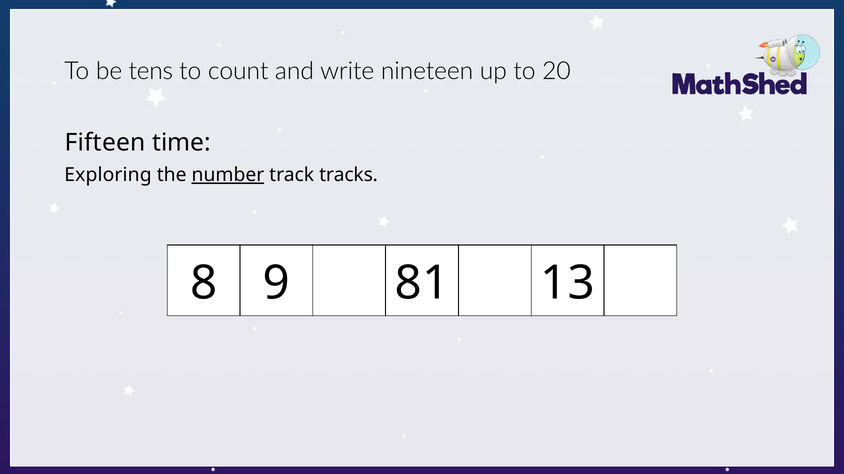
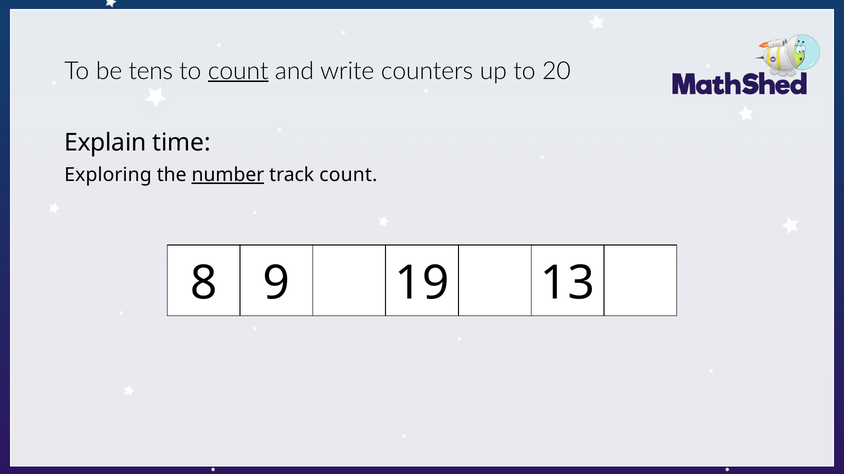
count at (238, 71) underline: none -> present
nineteen: nineteen -> counters
Fifteen: Fifteen -> Explain
track tracks: tracks -> count
81: 81 -> 19
